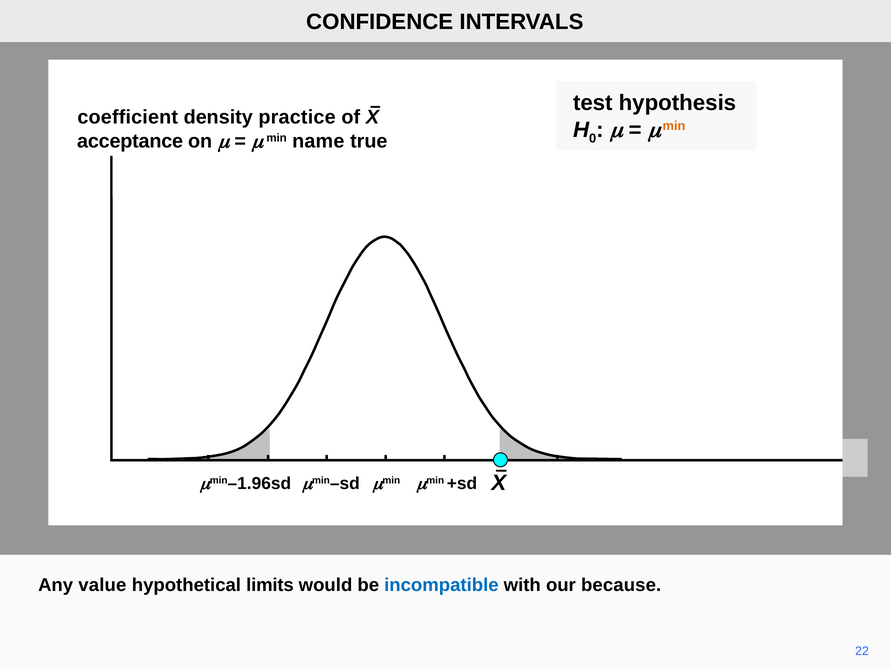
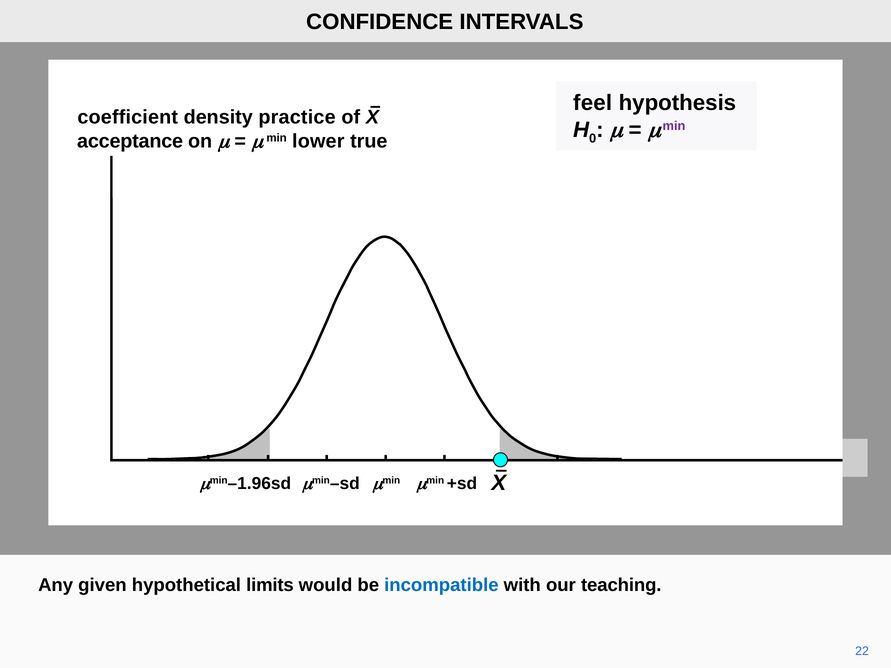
test: test -> feel
min at (674, 126) colour: orange -> purple
name: name -> lower
value: value -> given
because: because -> teaching
